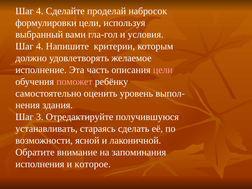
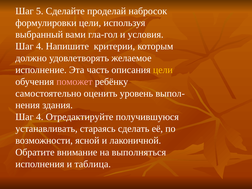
4 at (40, 11): 4 -> 5
цели at (163, 70) colour: pink -> yellow
3 at (40, 117): 3 -> 4
запоминания: запоминания -> выполняться
которое: которое -> таблица
